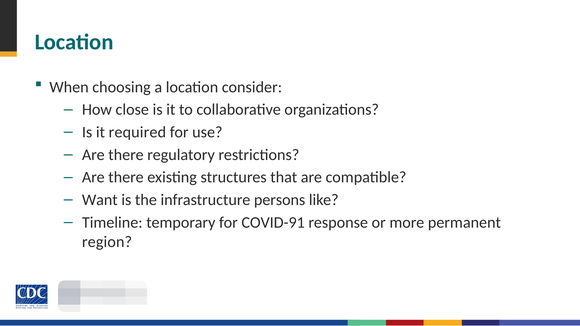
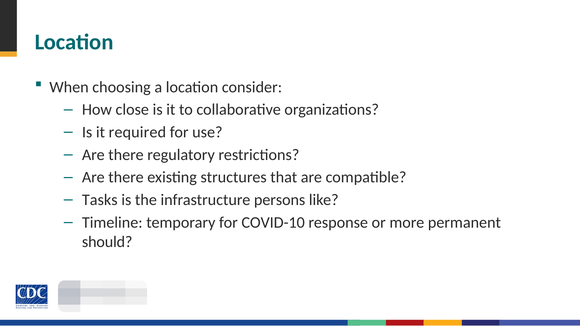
Want: Want -> Tasks
COVID-91: COVID-91 -> COVID-10
region: region -> should
